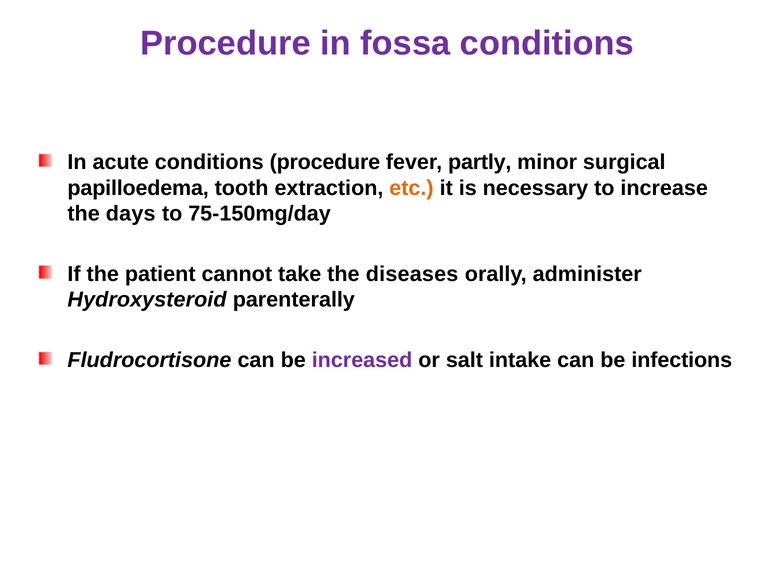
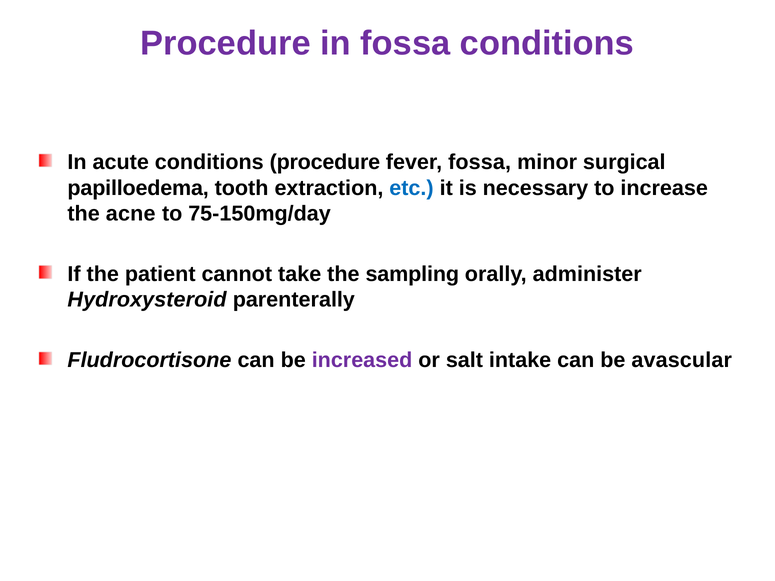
fever partly: partly -> fossa
etc colour: orange -> blue
days: days -> acne
diseases: diseases -> sampling
infections: infections -> avascular
